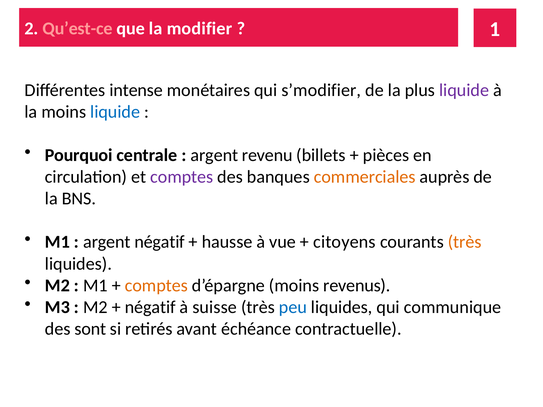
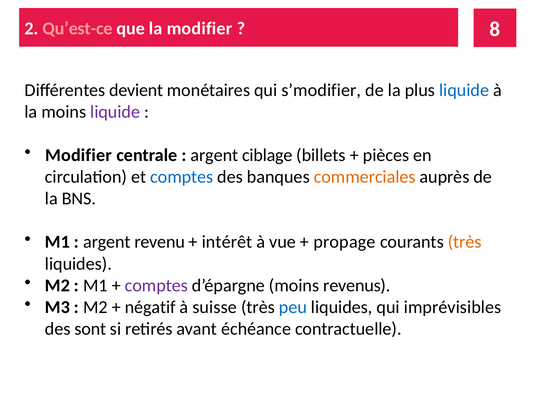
1: 1 -> 8
intense: intense -> devient
liquide at (464, 90) colour: purple -> blue
liquide at (115, 112) colour: blue -> purple
Pourquoi at (79, 155): Pourquoi -> Modifier
revenu: revenu -> ciblage
comptes at (182, 177) colour: purple -> blue
argent négatif: négatif -> revenu
hausse: hausse -> intérêt
citoyens: citoyens -> propage
comptes at (156, 286) colour: orange -> purple
communique: communique -> imprévisibles
